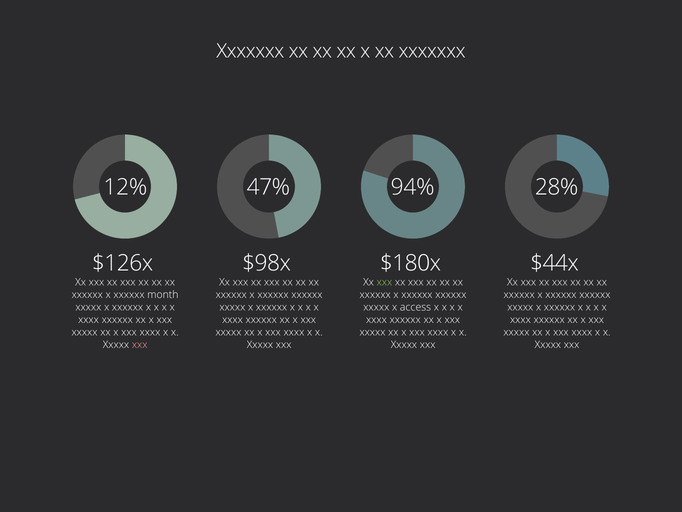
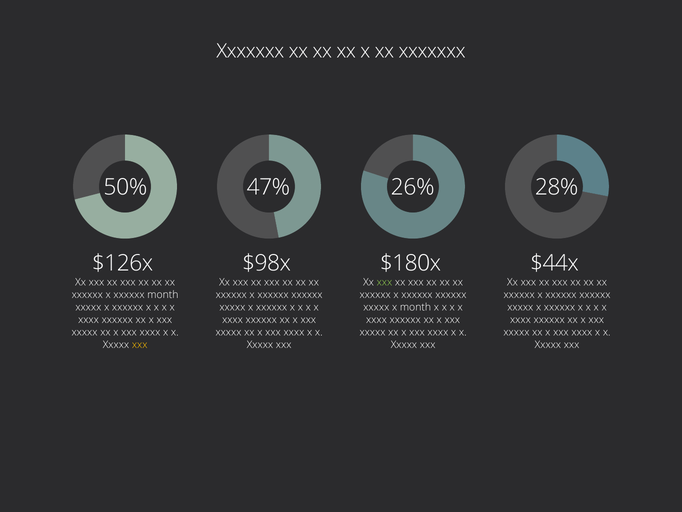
12%: 12% -> 50%
94%: 94% -> 26%
x access: access -> month
xxx at (140, 345) colour: pink -> yellow
